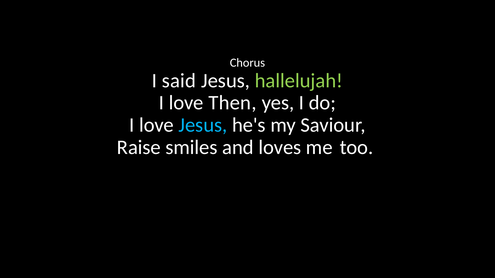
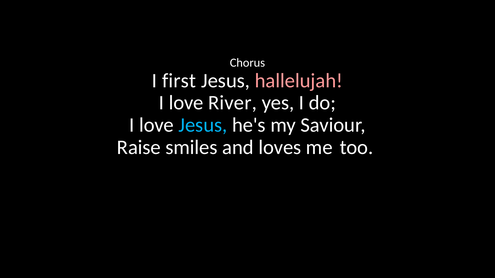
said: said -> first
hallelujah colour: light green -> pink
Then: Then -> River
